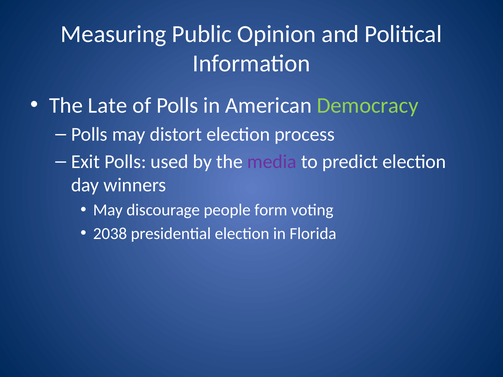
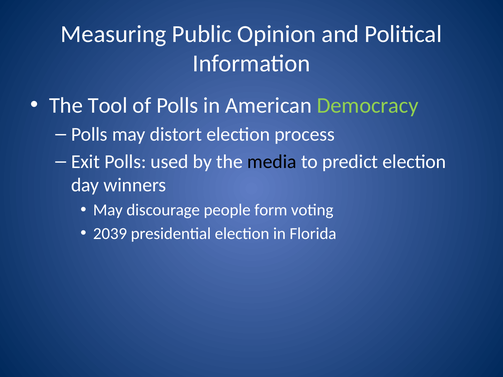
Late: Late -> Tool
media colour: purple -> black
2038: 2038 -> 2039
